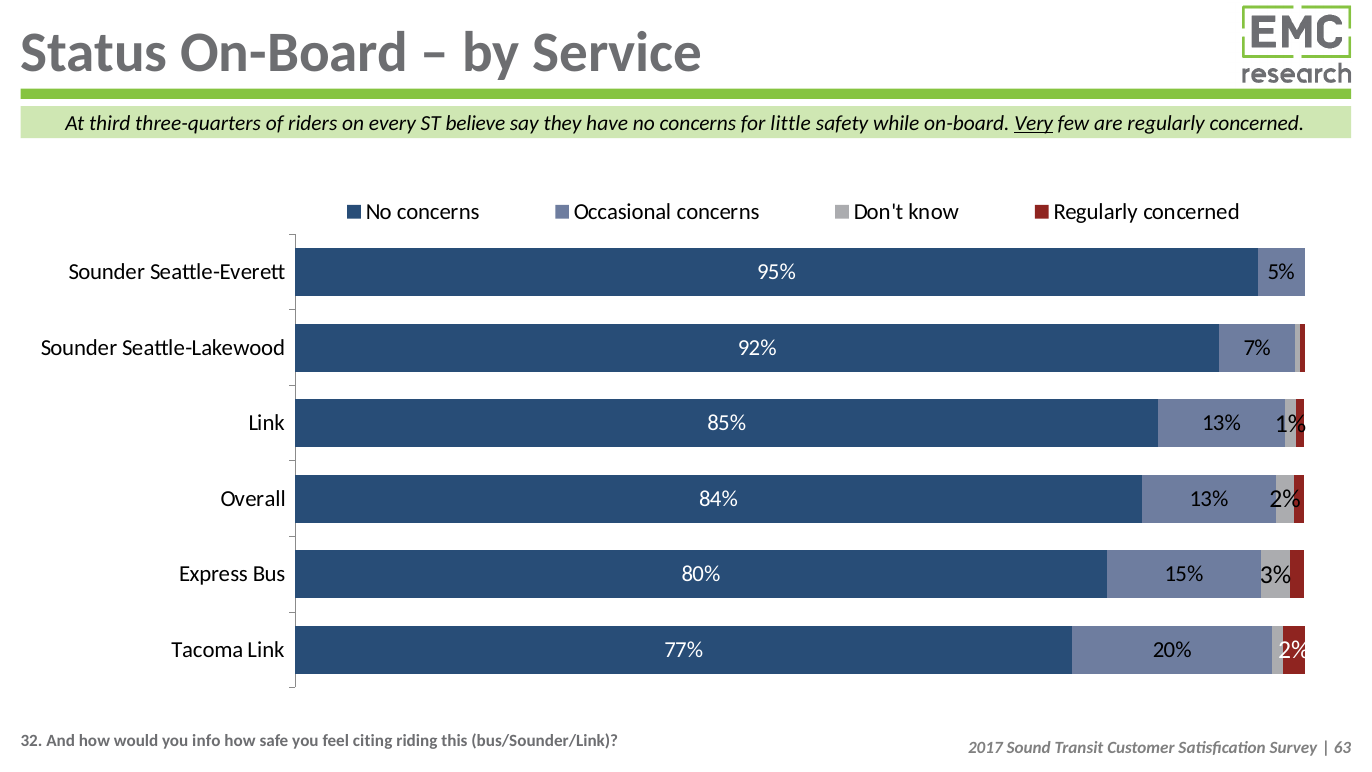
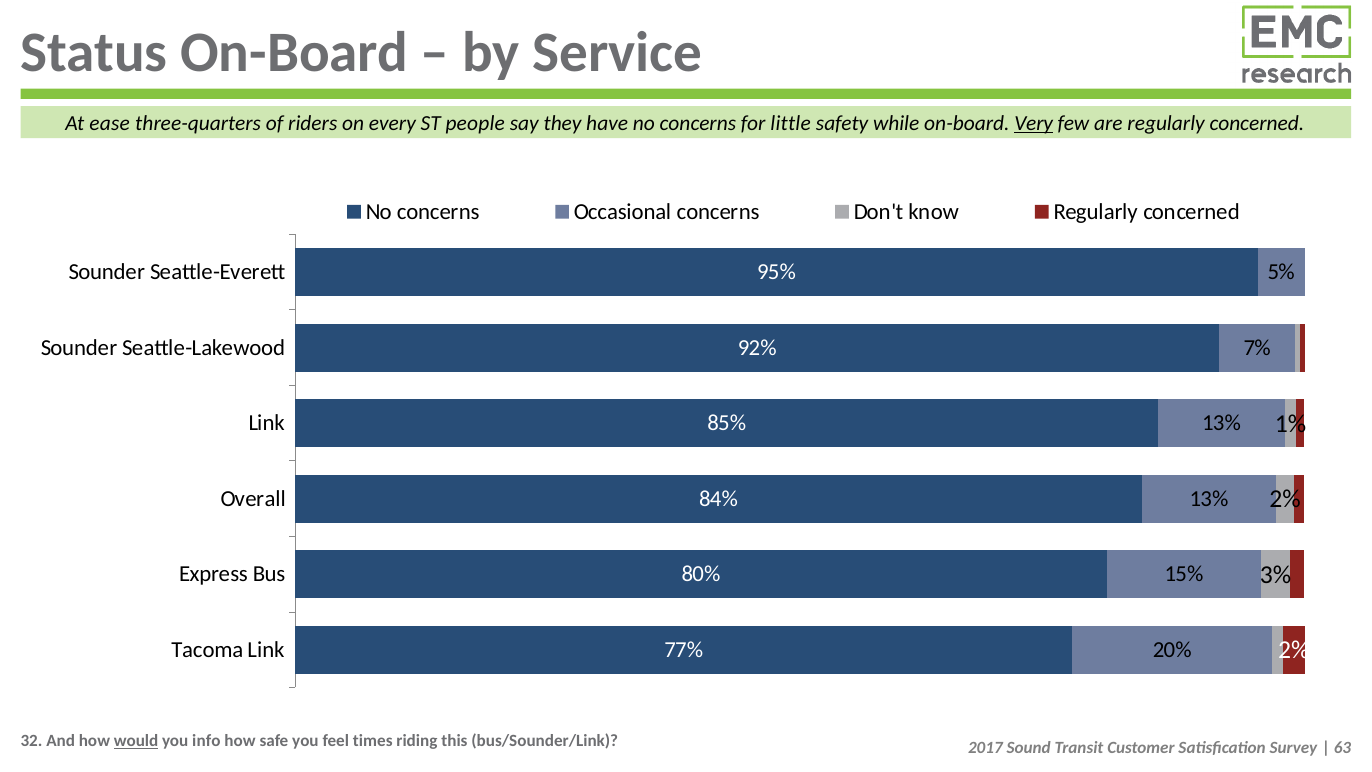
third: third -> ease
believe: believe -> people
would underline: none -> present
citing: citing -> times
